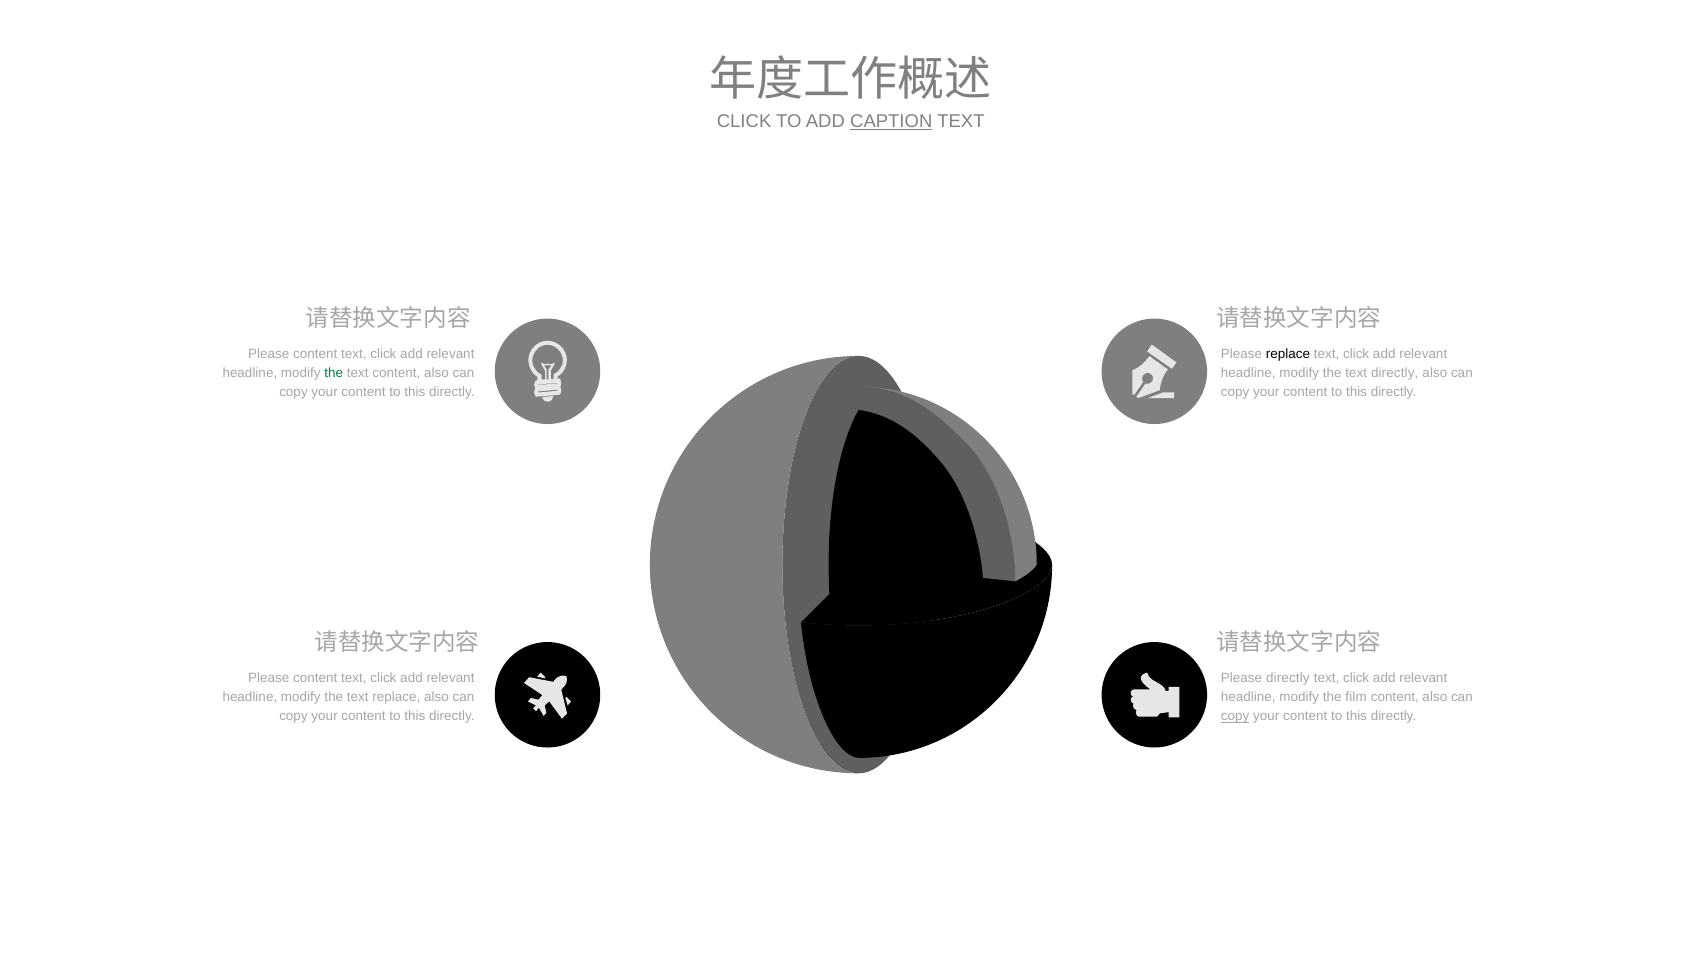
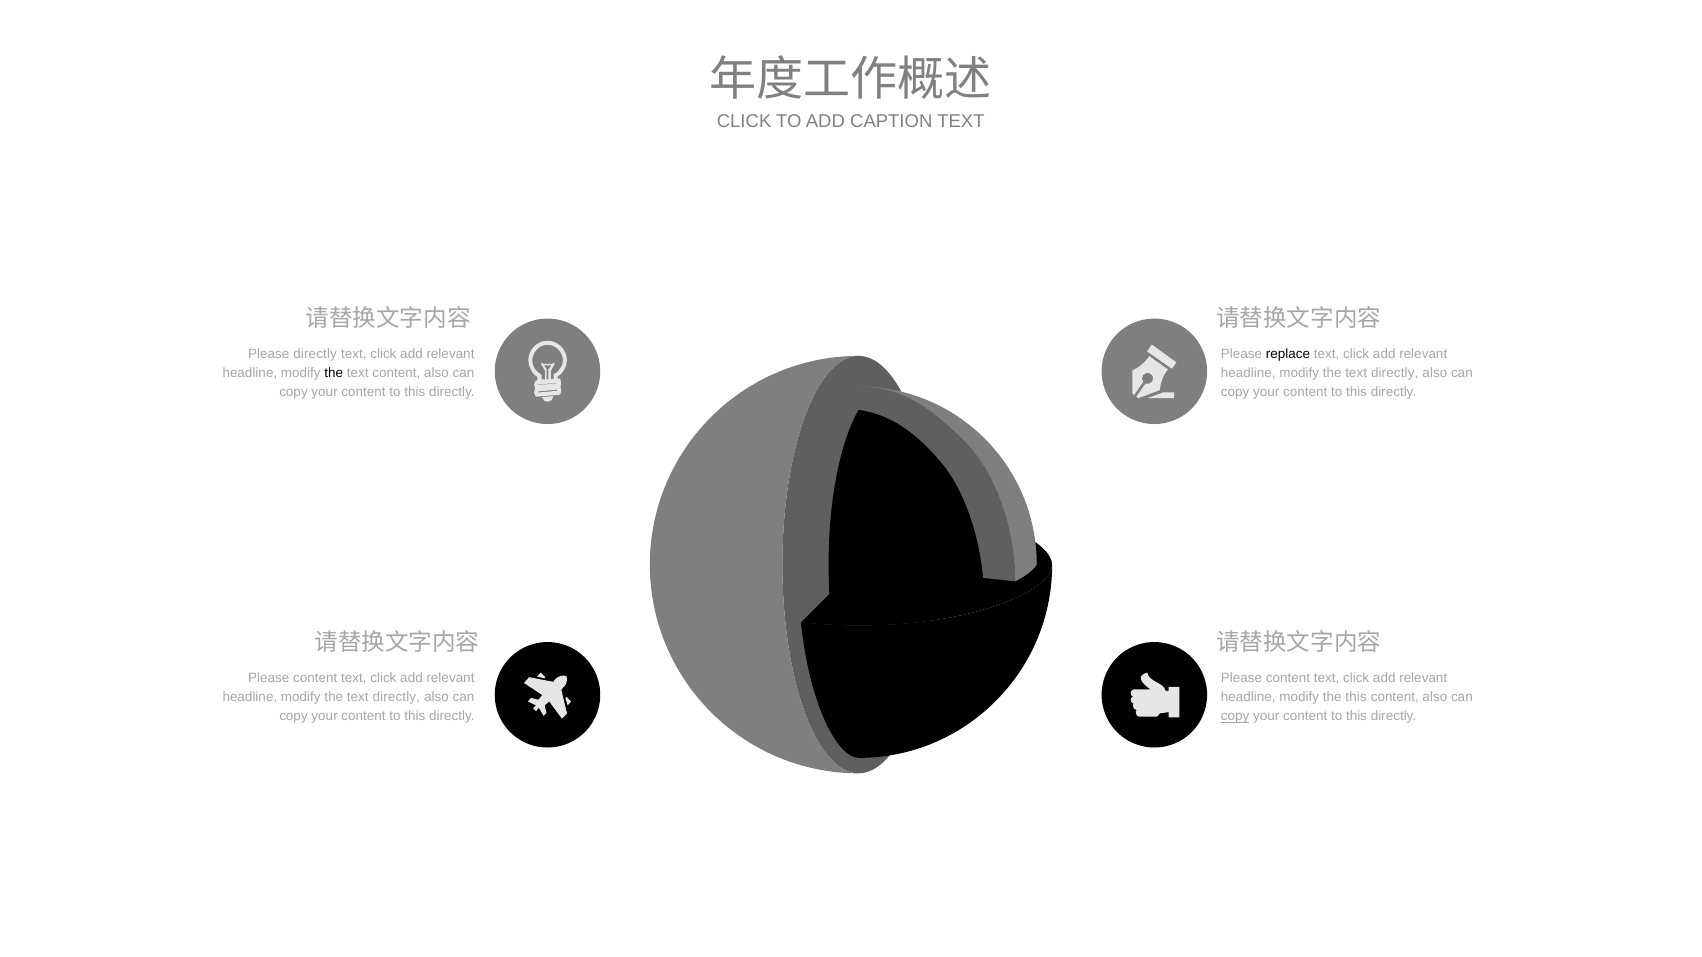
CAPTION underline: present -> none
content at (315, 354): content -> directly
the at (334, 373) colour: green -> black
directly at (1288, 678): directly -> content
replace at (396, 697): replace -> directly
the film: film -> this
